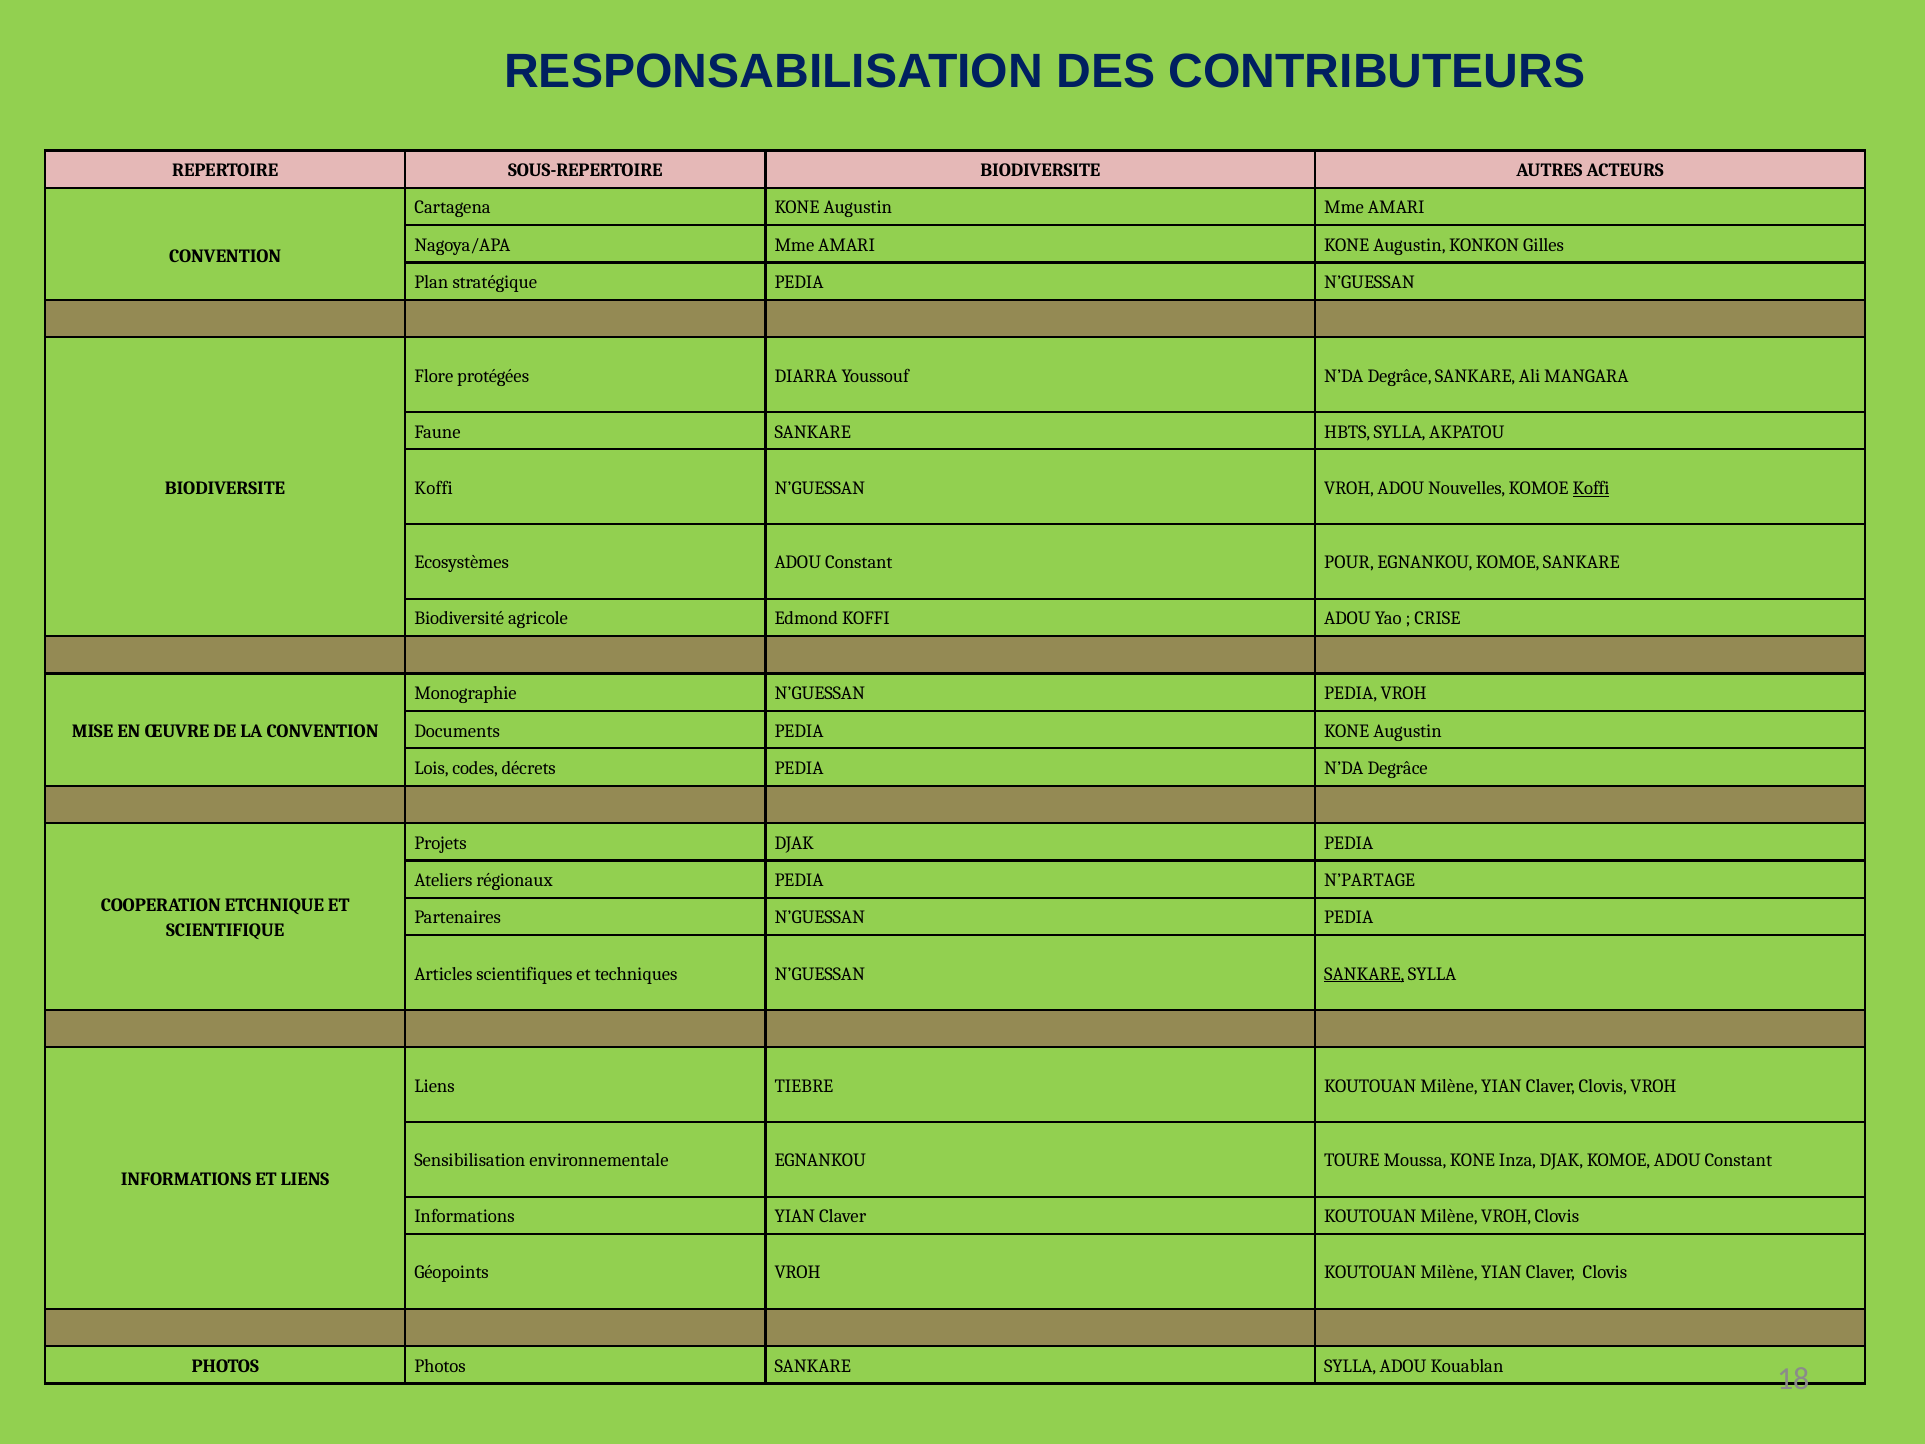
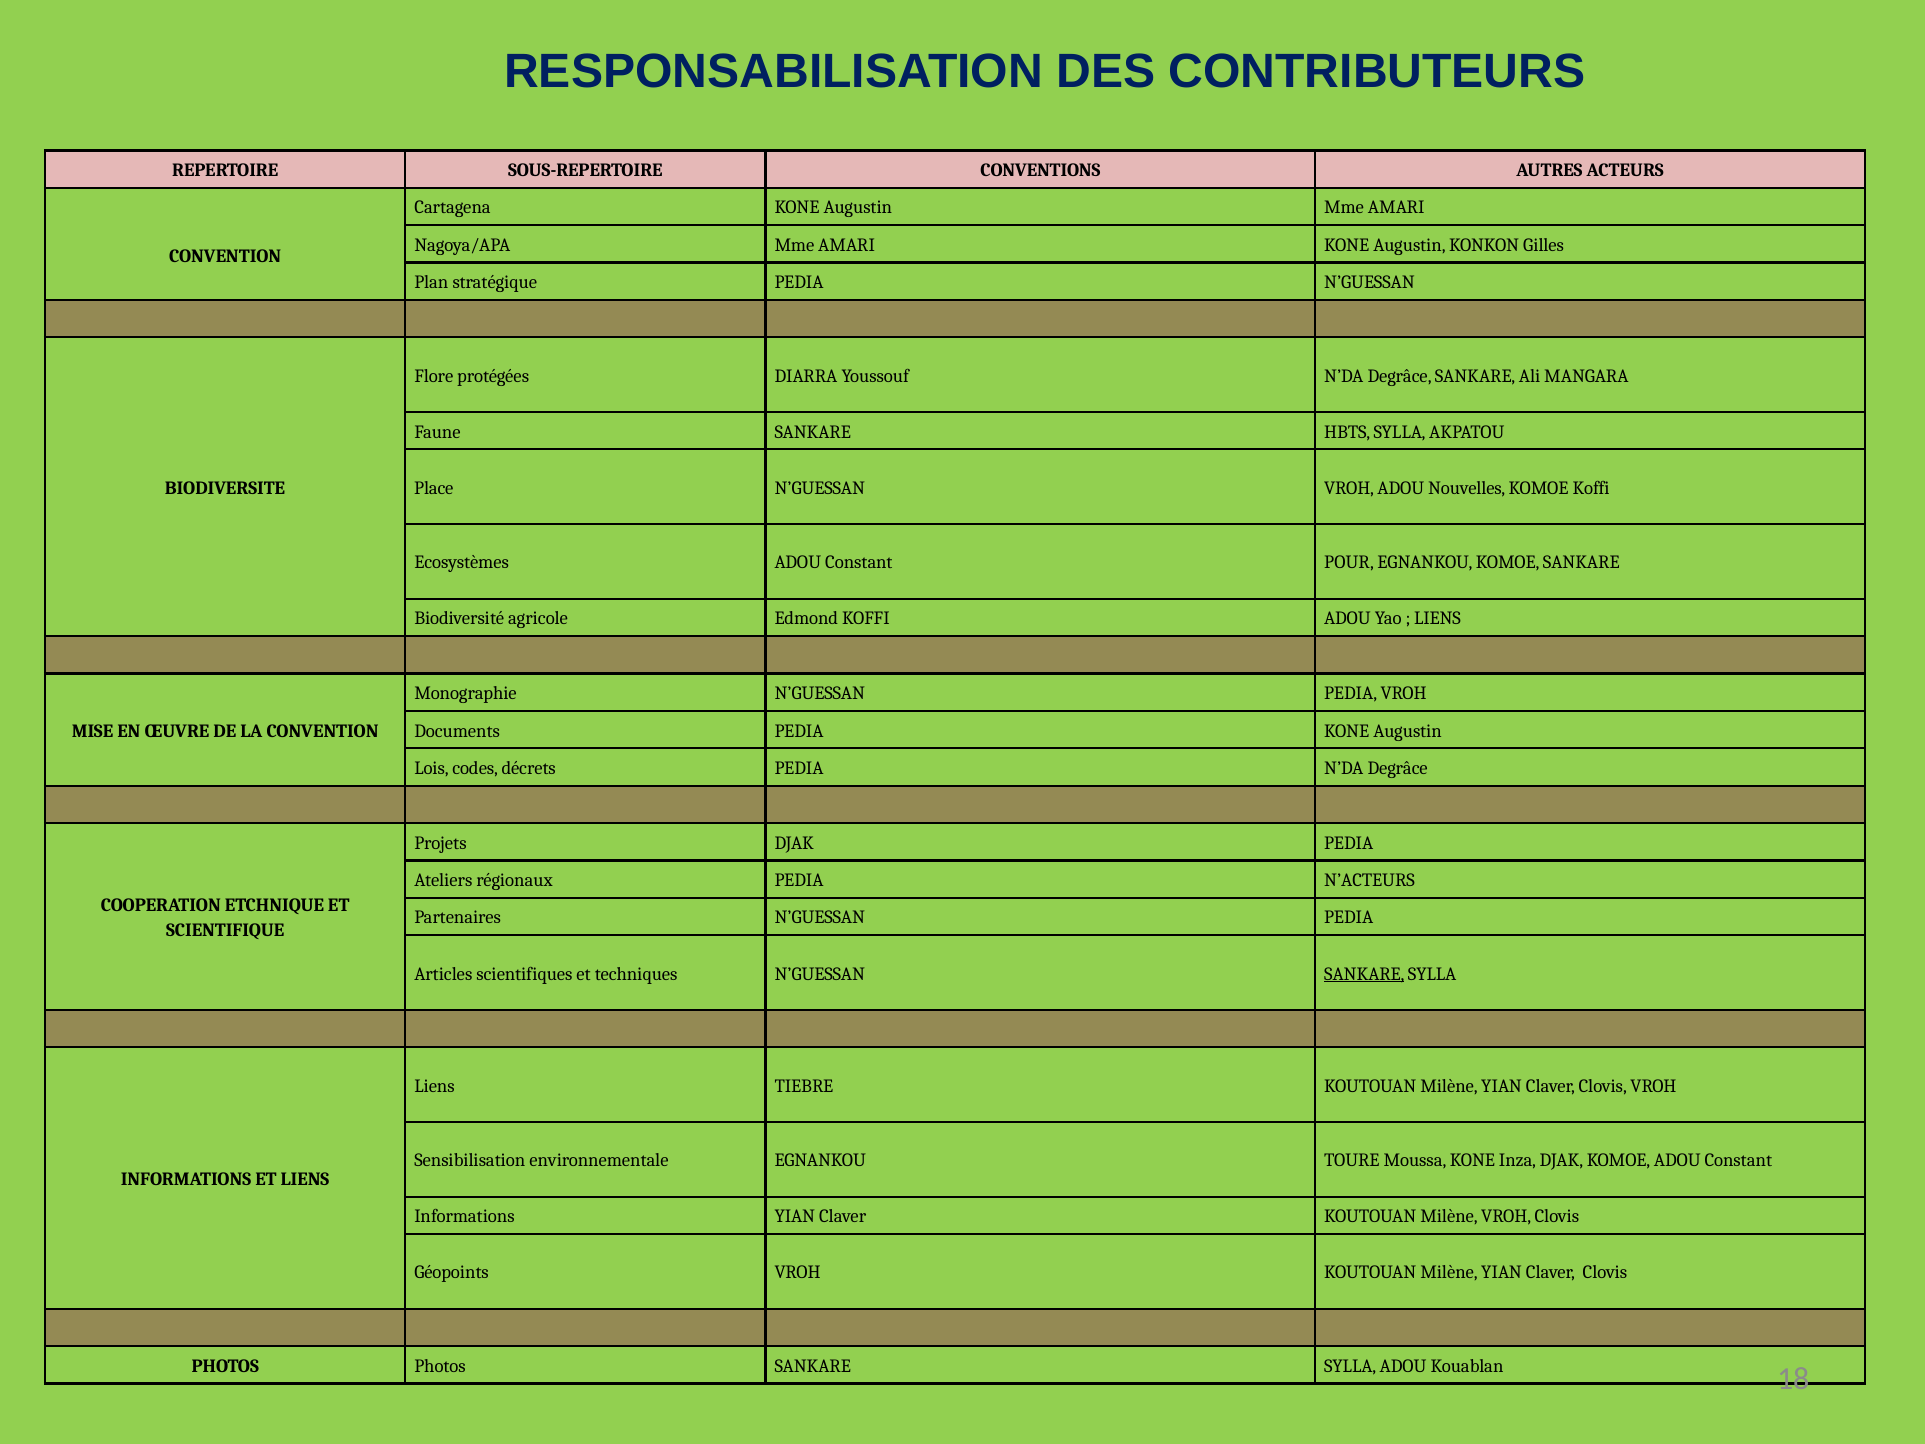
SOUS-REPERTOIRE BIODIVERSITE: BIODIVERSITE -> CONVENTIONS
Koffi at (434, 488): Koffi -> Place
Koffi at (1591, 488) underline: present -> none
CRISE at (1437, 619): CRISE -> LIENS
N’PARTAGE: N’PARTAGE -> N’ACTEURS
